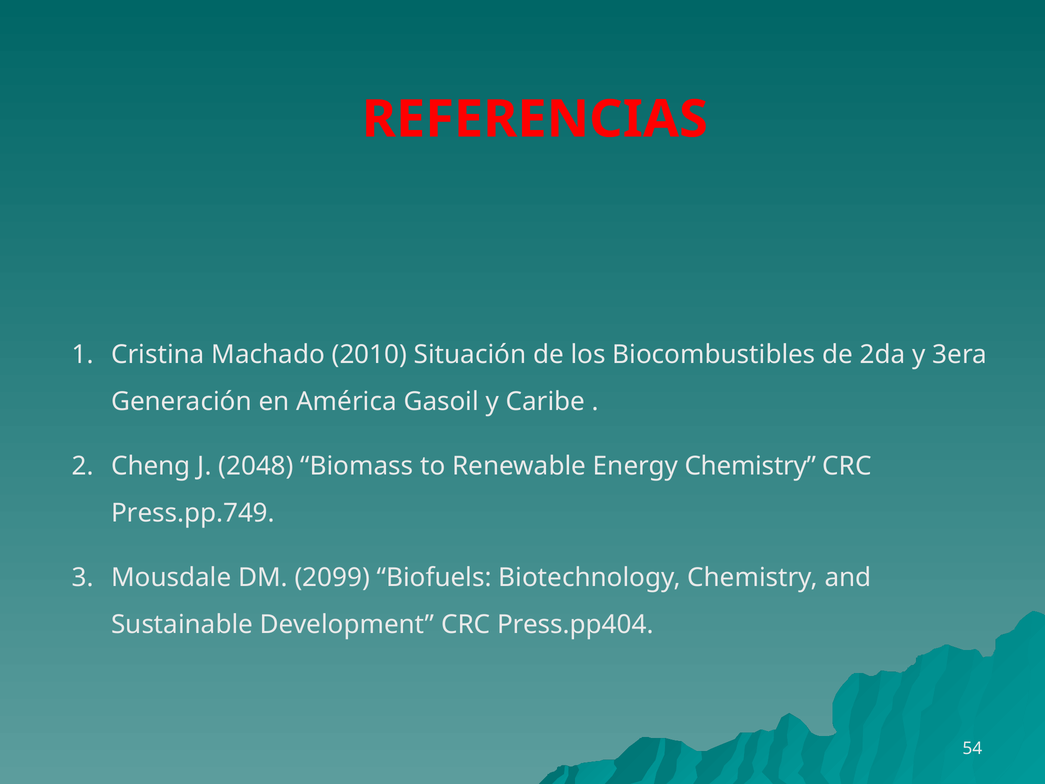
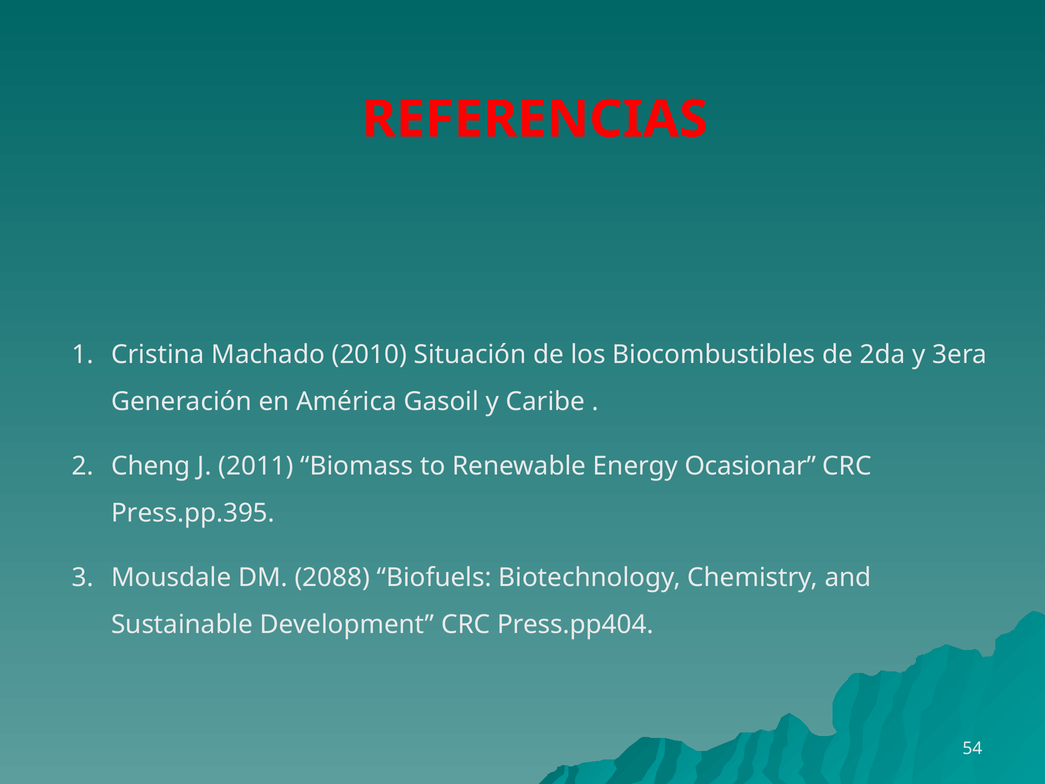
2048: 2048 -> 2011
Energy Chemistry: Chemistry -> Ocasionar
Press.pp.749: Press.pp.749 -> Press.pp.395
2099: 2099 -> 2088
